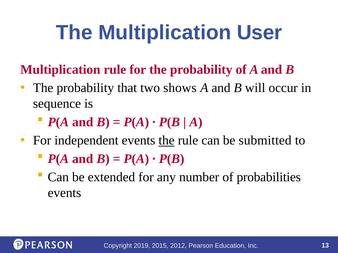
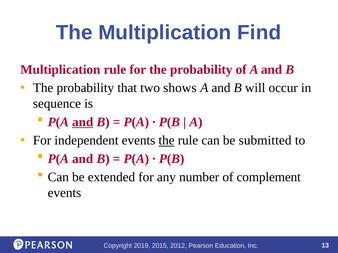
User: User -> Find
and at (83, 122) underline: none -> present
probabilities: probabilities -> complement
